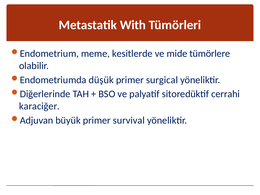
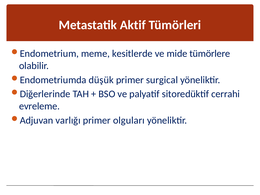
With: With -> Aktif
karaciğer: karaciğer -> evreleme
büyük: büyük -> varlığı
survival: survival -> olguları
